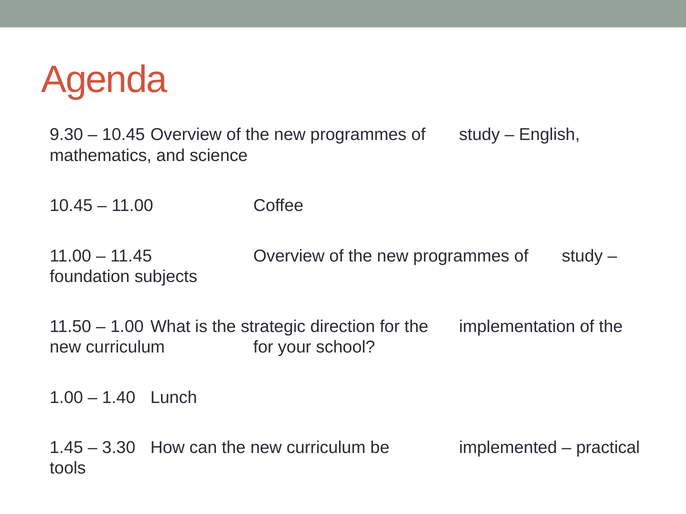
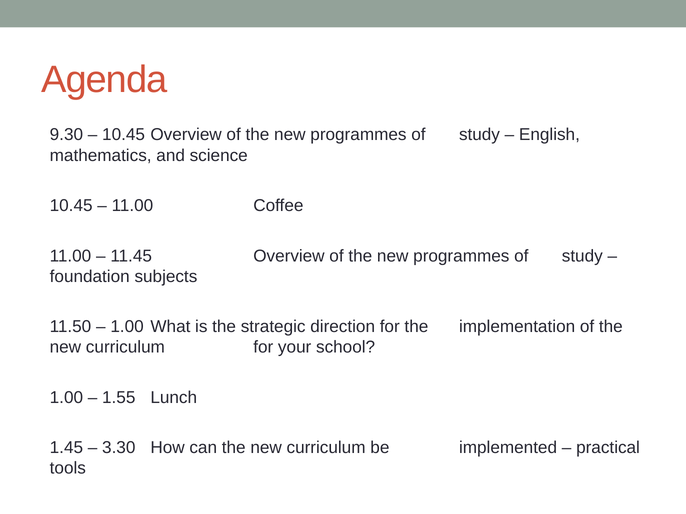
1.40: 1.40 -> 1.55
